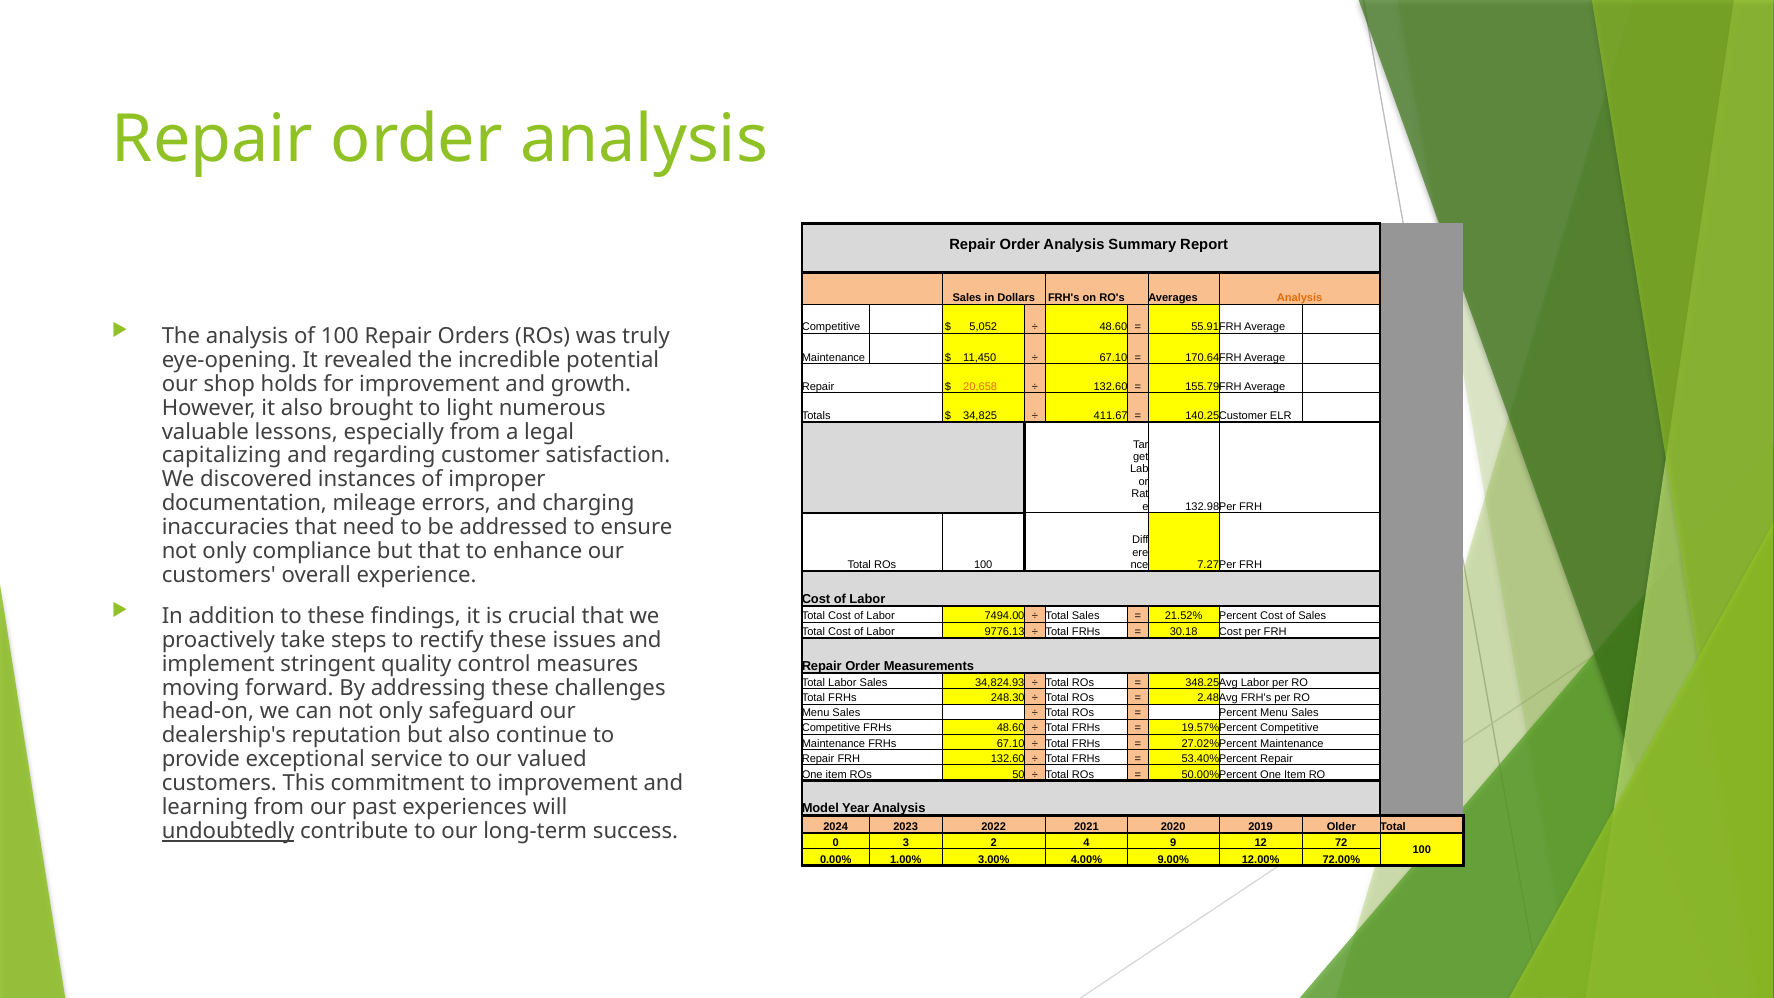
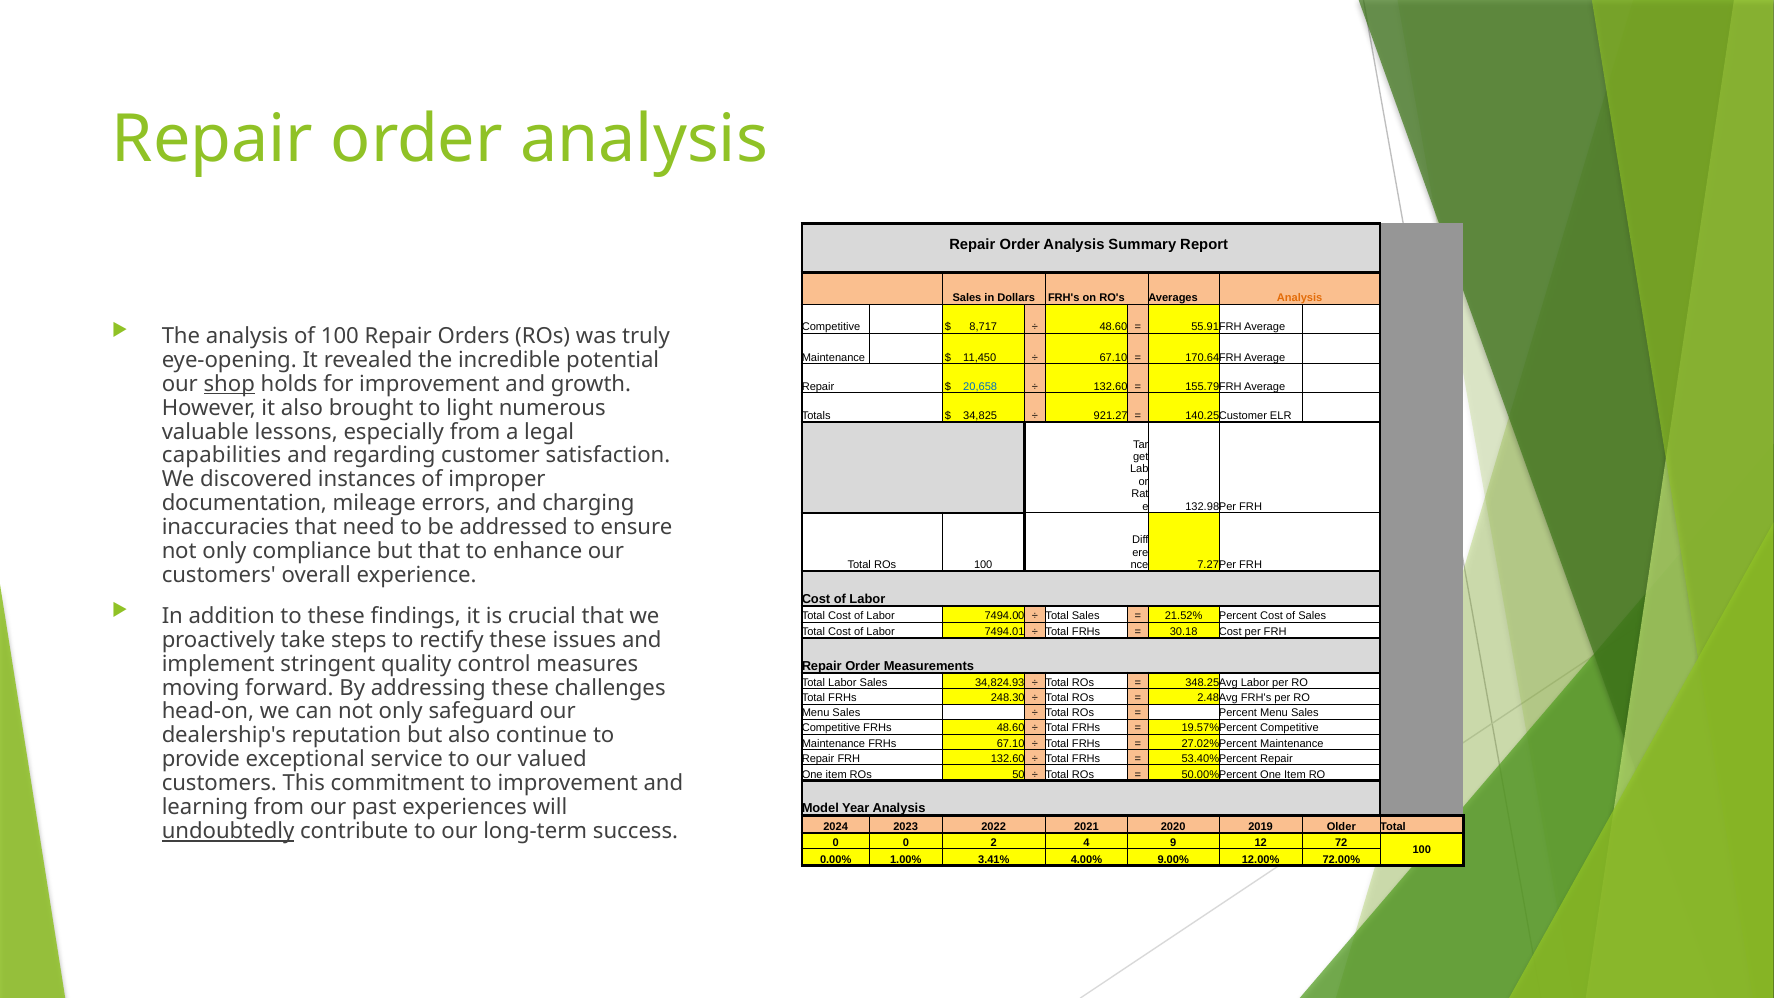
5,052: 5,052 -> 8,717
shop underline: none -> present
20,658 colour: orange -> blue
411.67: 411.67 -> 921.27
capitalizing: capitalizing -> capabilities
9776.13: 9776.13 -> 7494.01
0 3: 3 -> 0
3.00%: 3.00% -> 3.41%
